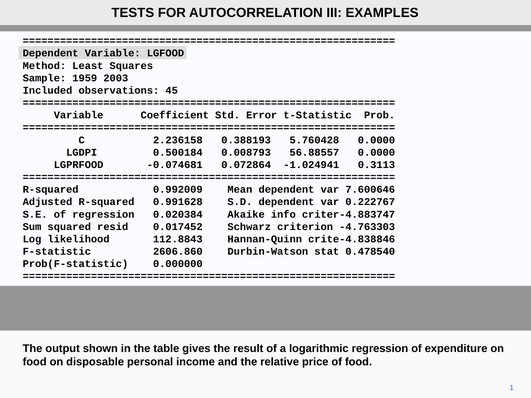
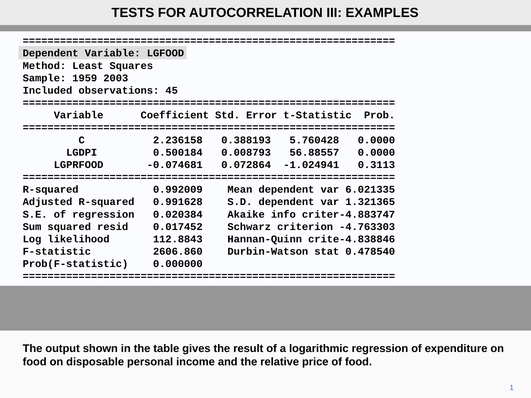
7.600646: 7.600646 -> 6.021335
0.222767: 0.222767 -> 1.321365
